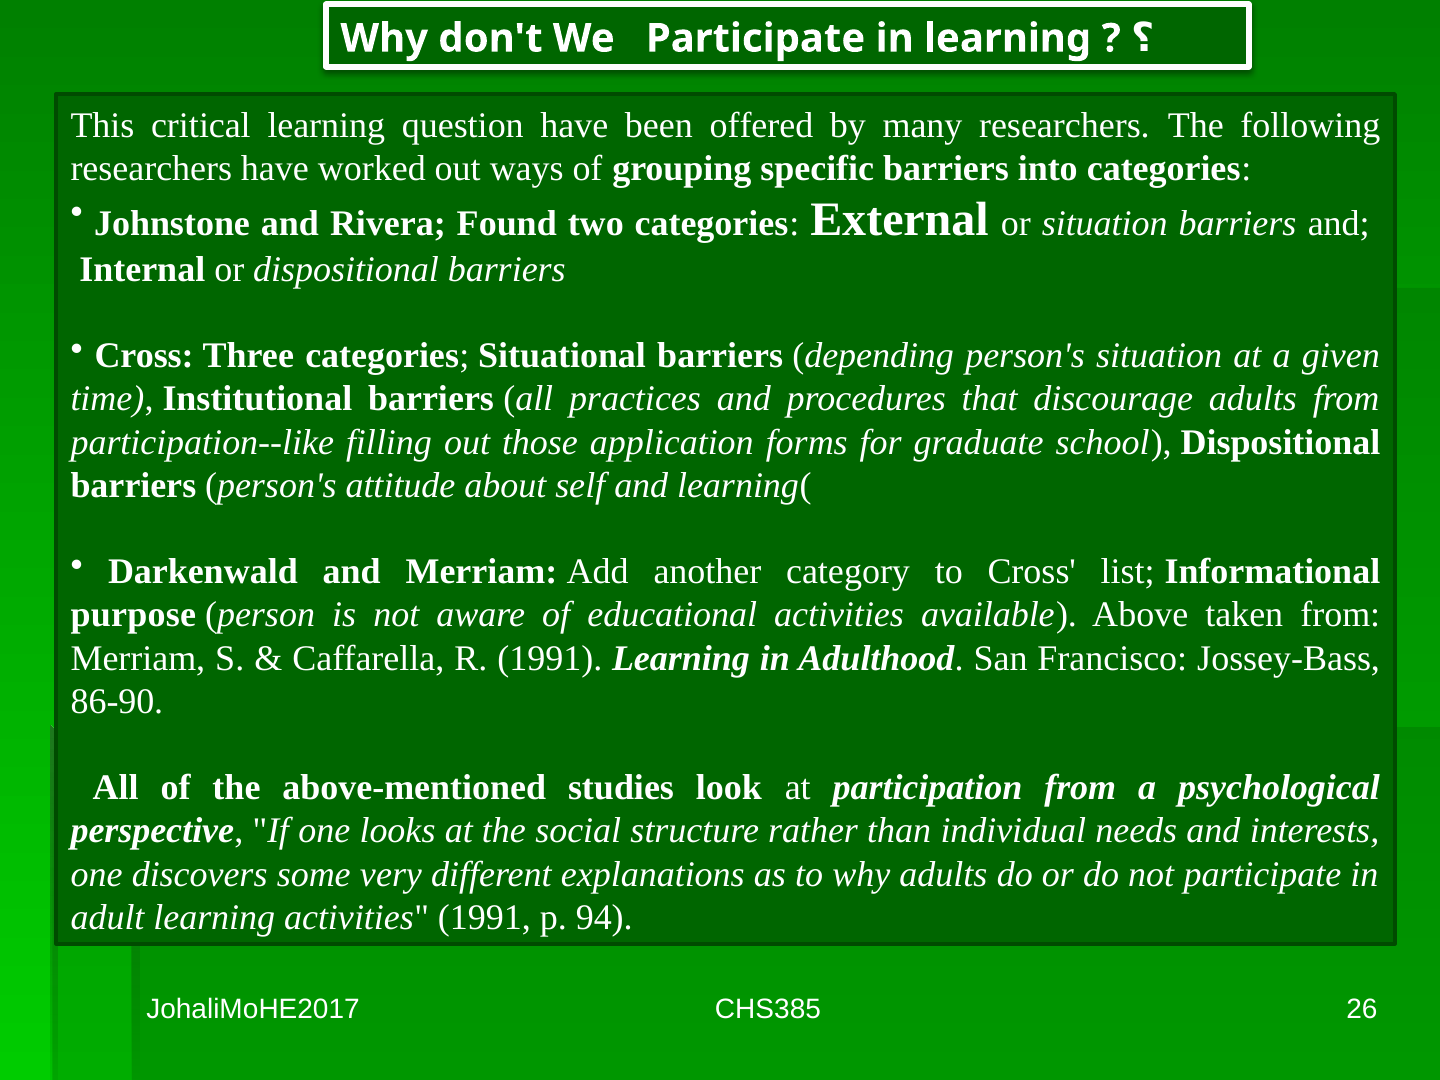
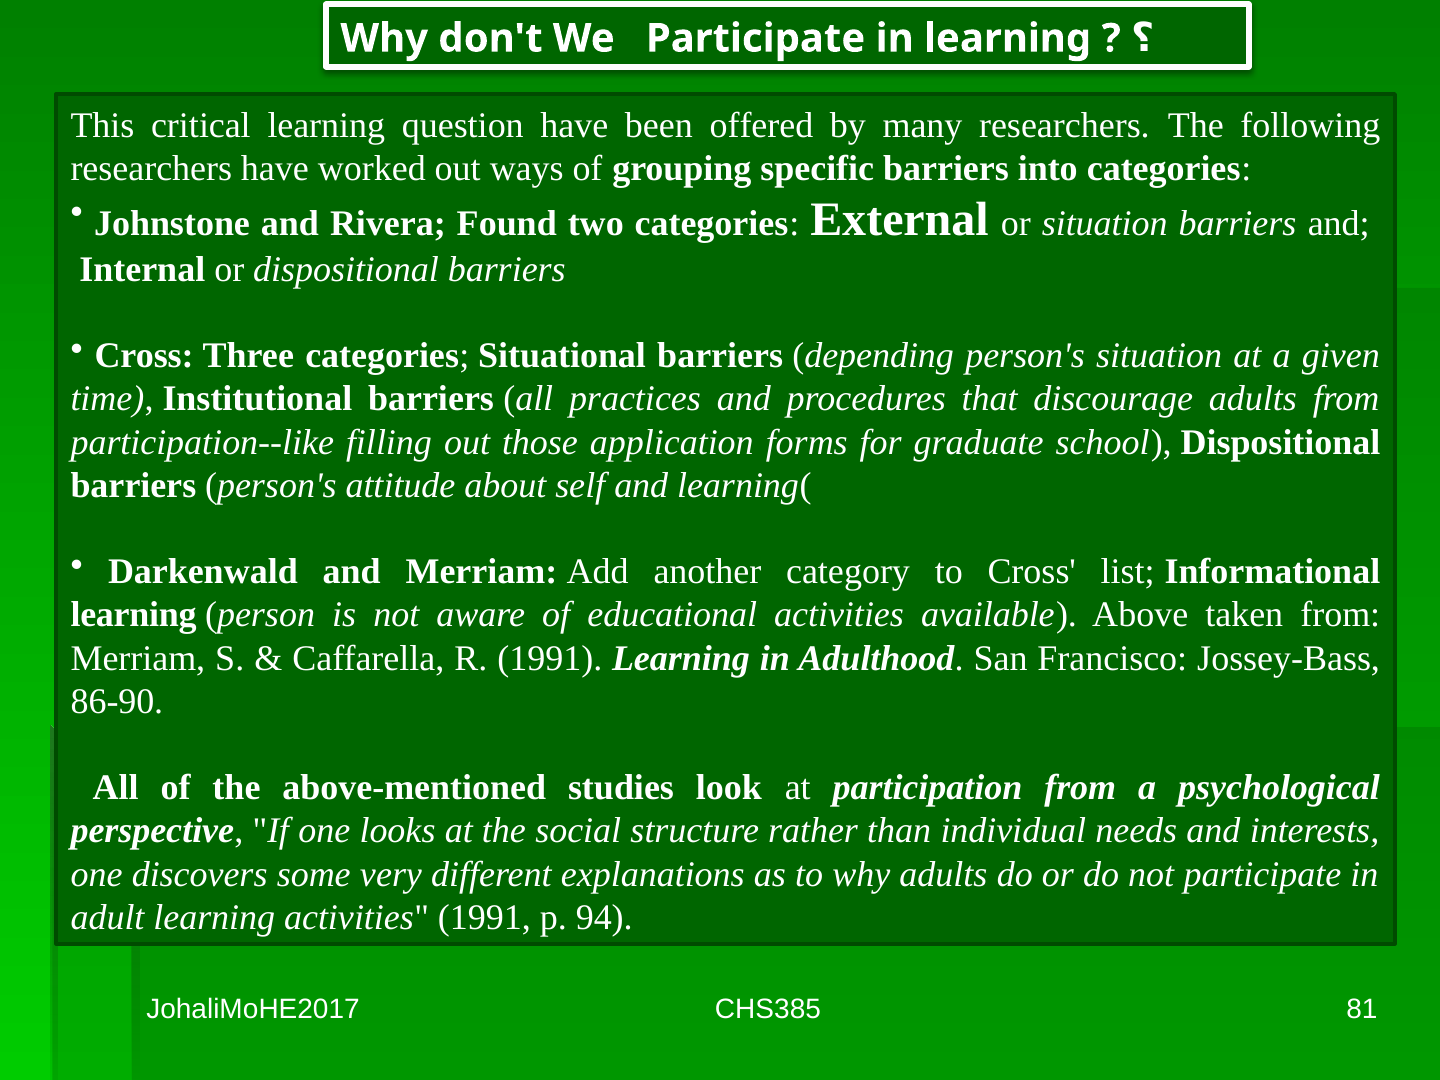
purpose at (133, 615): purpose -> learning
26: 26 -> 81
